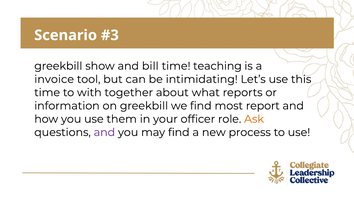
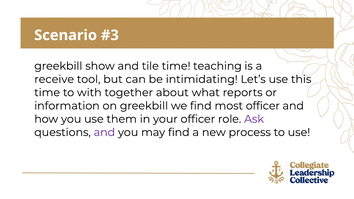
bill: bill -> tile
invoice: invoice -> receive
most report: report -> officer
Ask colour: orange -> purple
